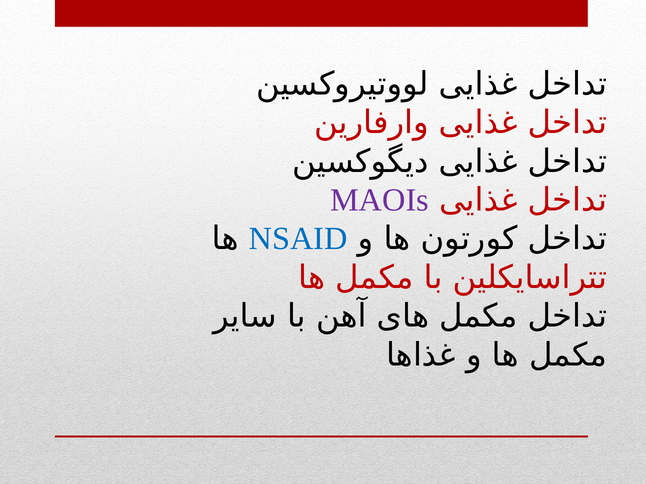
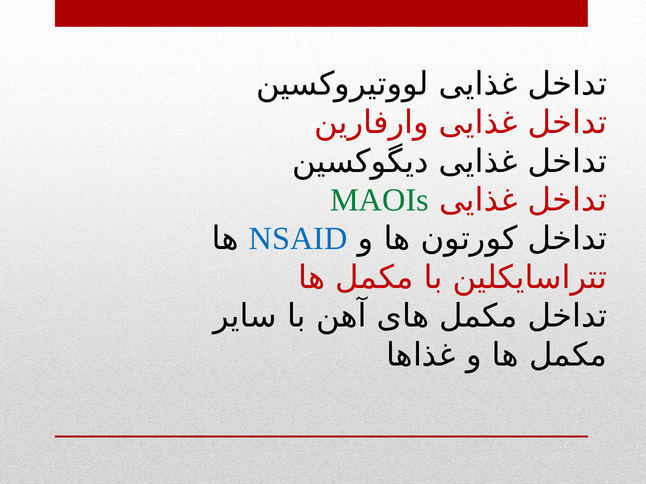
MAOIs colour: purple -> green
